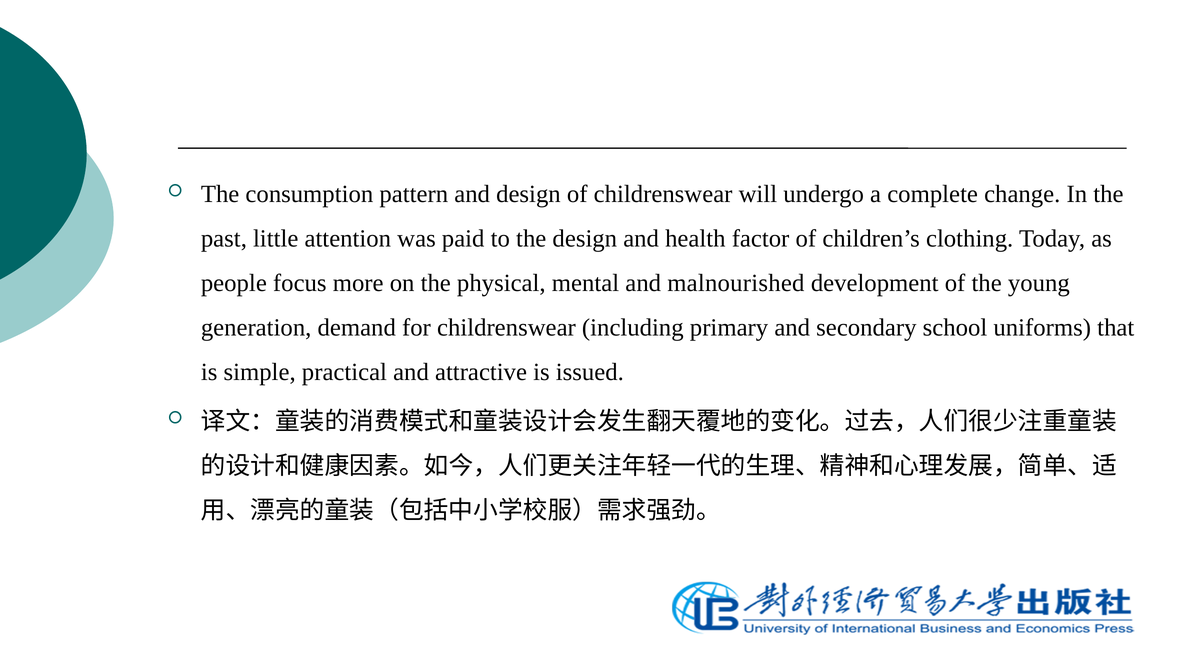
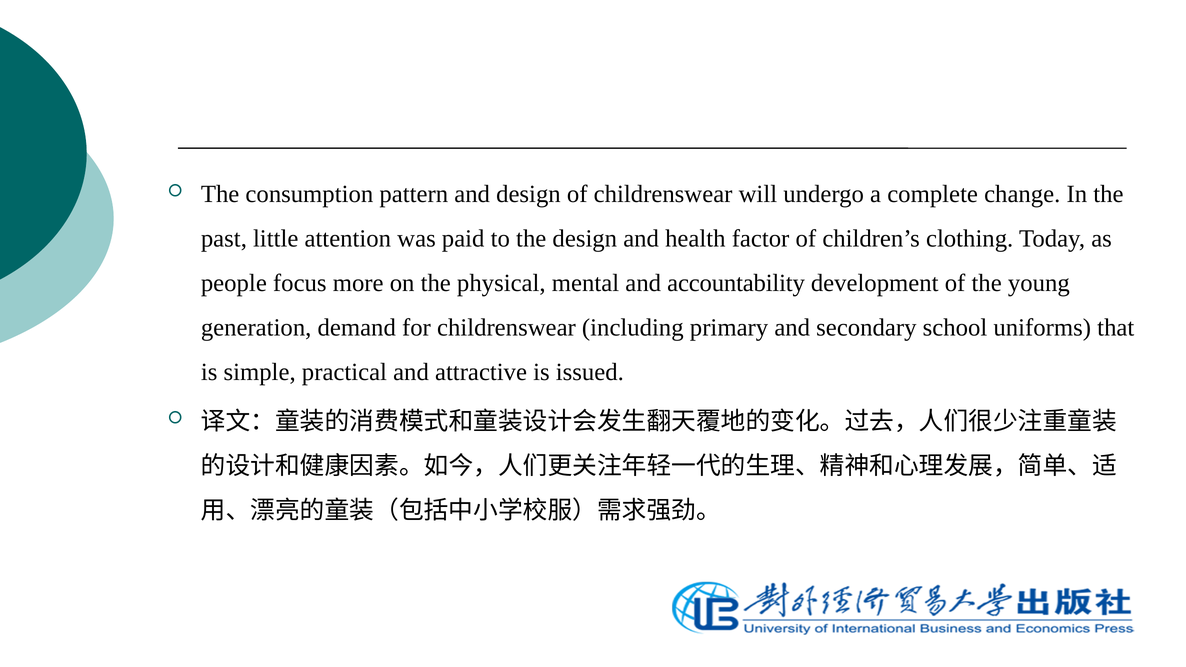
malnourished: malnourished -> accountability
